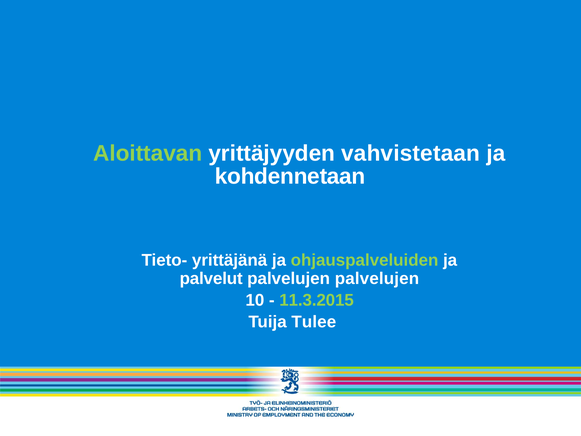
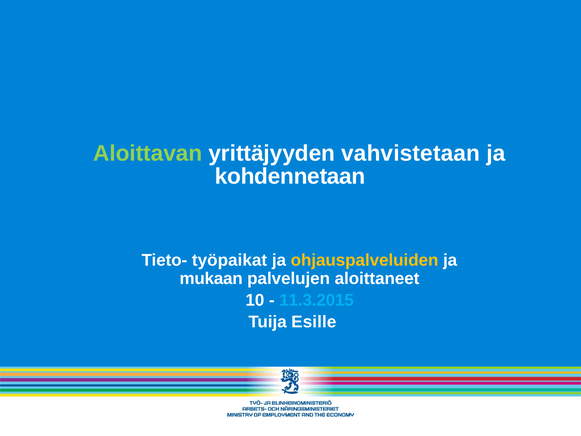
yrittäjänä: yrittäjänä -> työpaikat
ohjauspalveluiden colour: light green -> yellow
palvelut: palvelut -> mukaan
palvelujen palvelujen: palvelujen -> aloittaneet
11.3.2015 colour: light green -> light blue
Tulee: Tulee -> Esille
